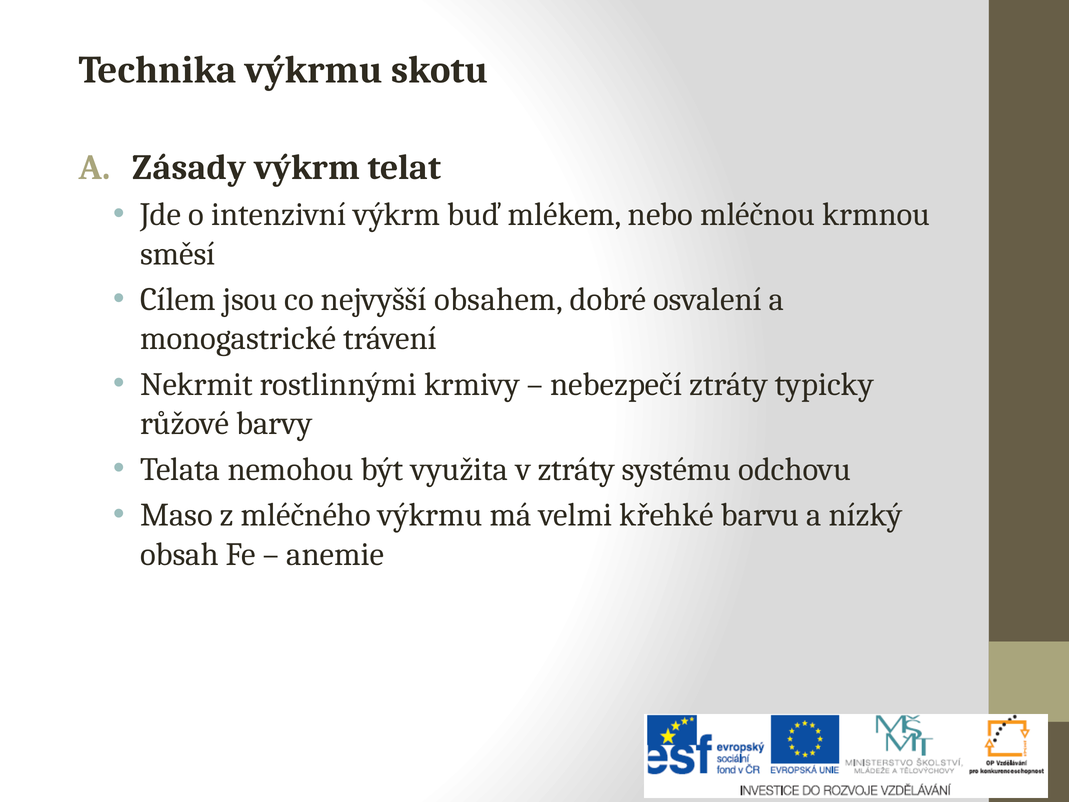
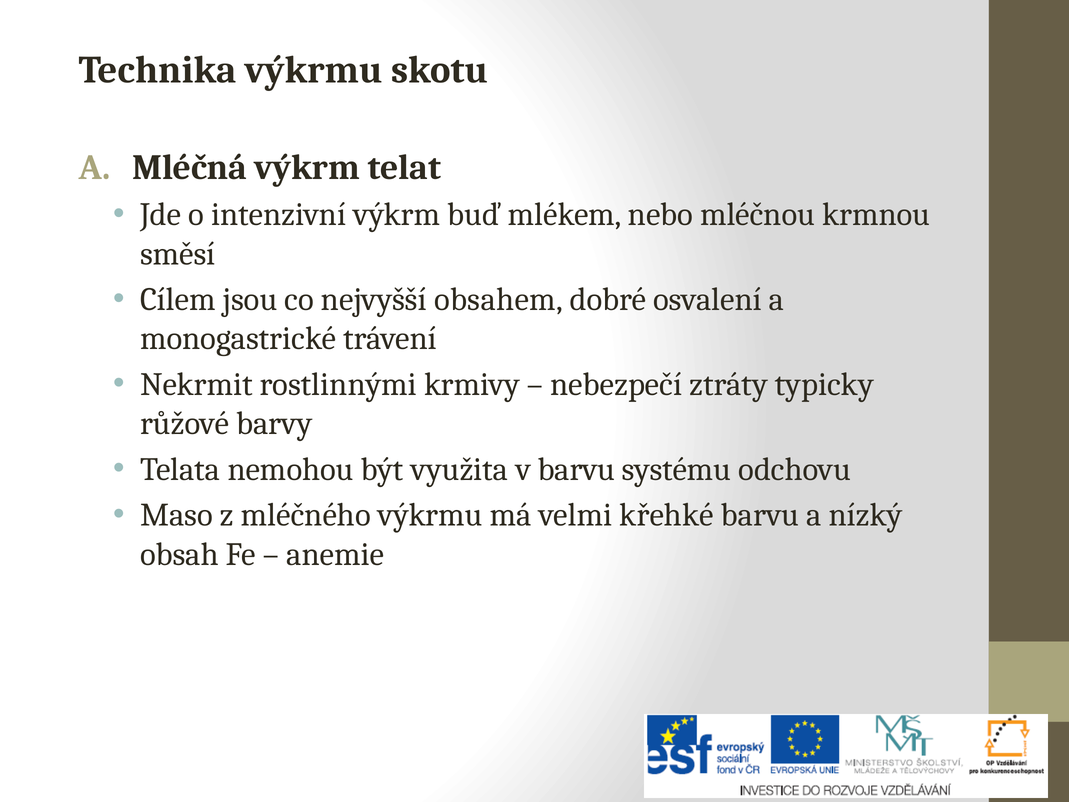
Zásady: Zásady -> Mléčná
v ztráty: ztráty -> barvu
